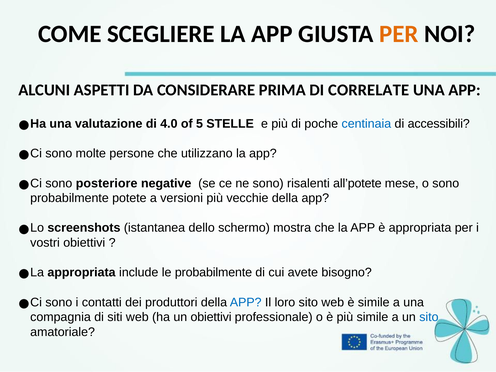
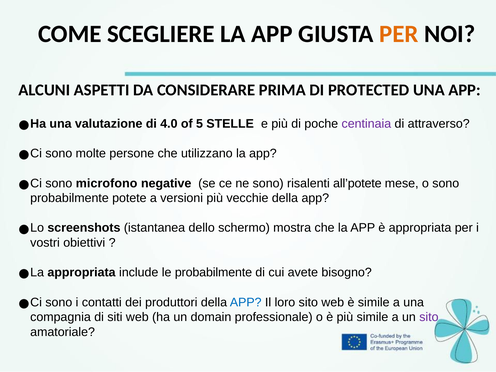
CORRELATE: CORRELATE -> PROTECTED
centinaia colour: blue -> purple
accessibili: accessibili -> attraverso
posteriore: posteriore -> microfono
un obiettivi: obiettivi -> domain
sito at (429, 317) colour: blue -> purple
